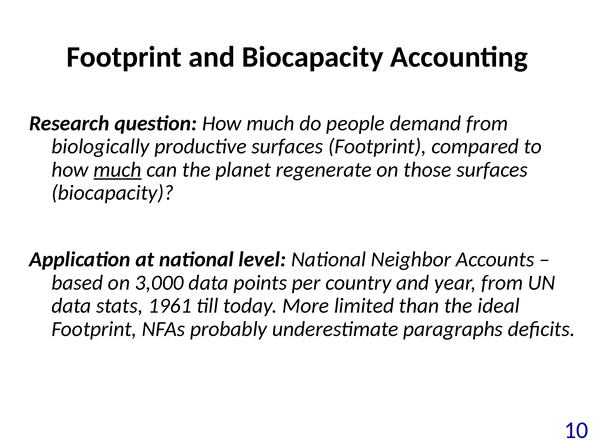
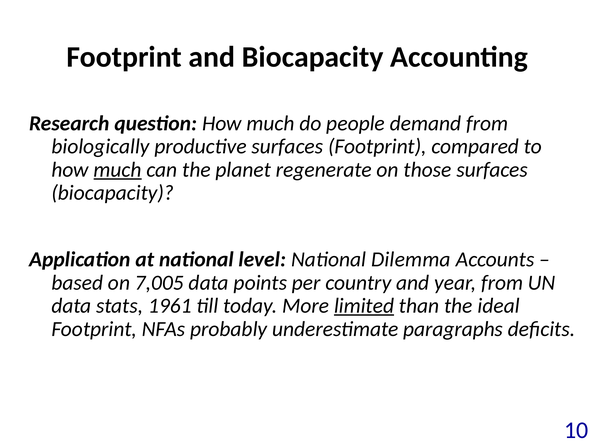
Neighbor: Neighbor -> Dilemma
3,000: 3,000 -> 7,005
limited underline: none -> present
